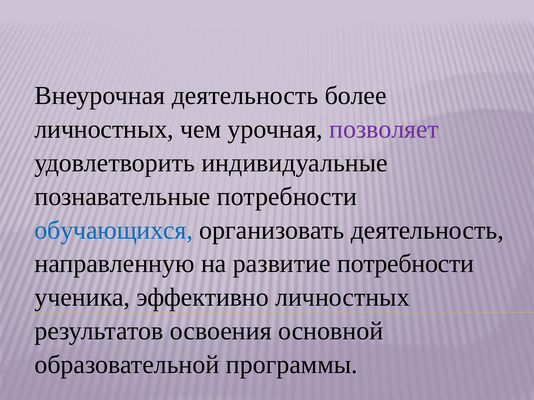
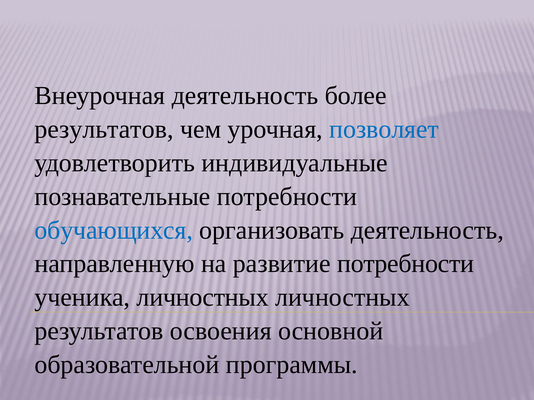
личностных at (104, 129): личностных -> результатов
позволяет colour: purple -> blue
ученика эффективно: эффективно -> личностных
